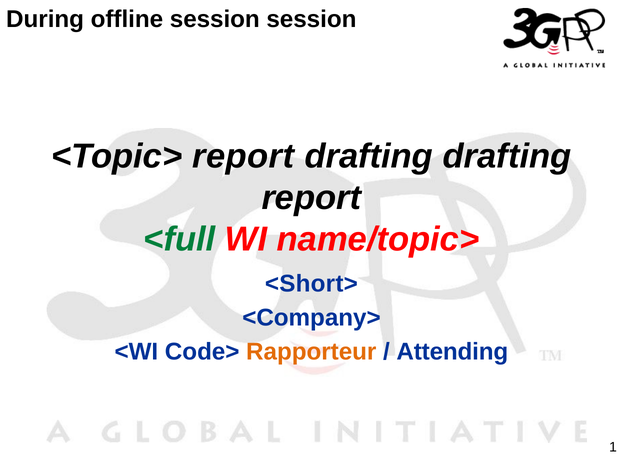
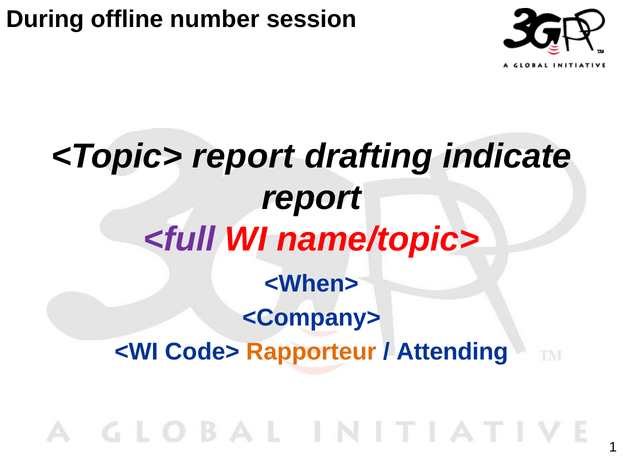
offline session: session -> number
drafting drafting: drafting -> indicate
<full colour: green -> purple
<Short>: <Short> -> <When>
